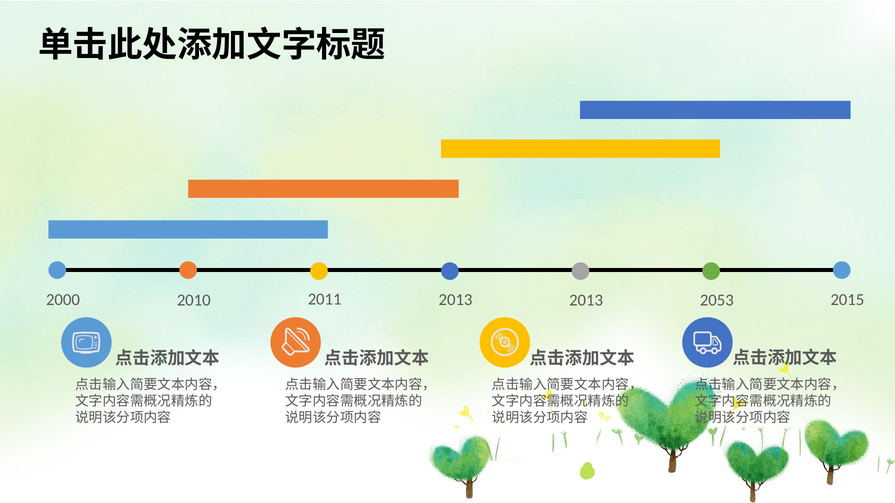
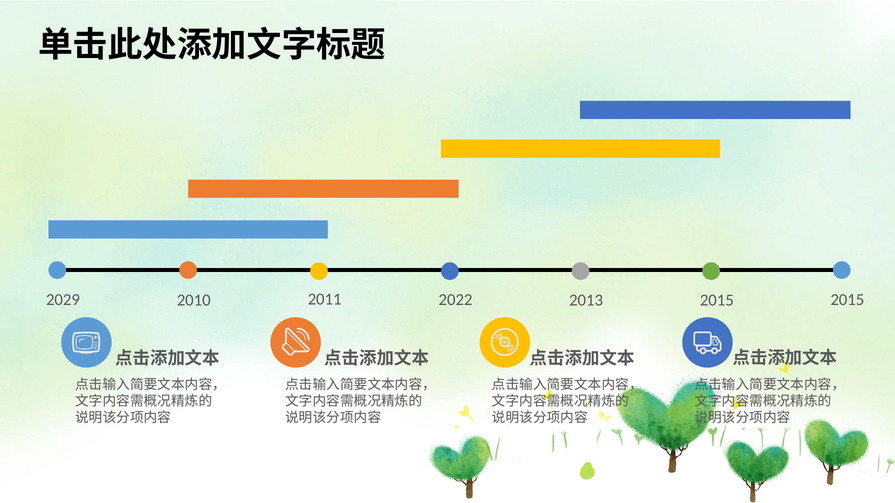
2000: 2000 -> 2029
2013 at (456, 300): 2013 -> 2022
2053 at (717, 300): 2053 -> 2015
